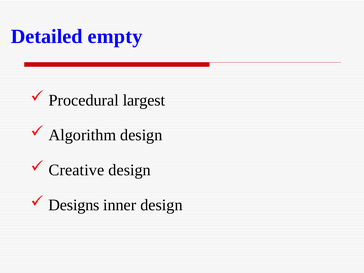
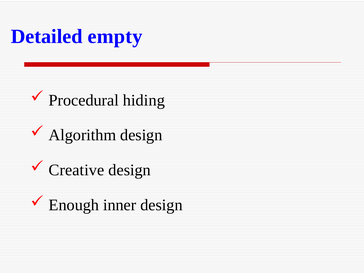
largest: largest -> hiding
Designs: Designs -> Enough
